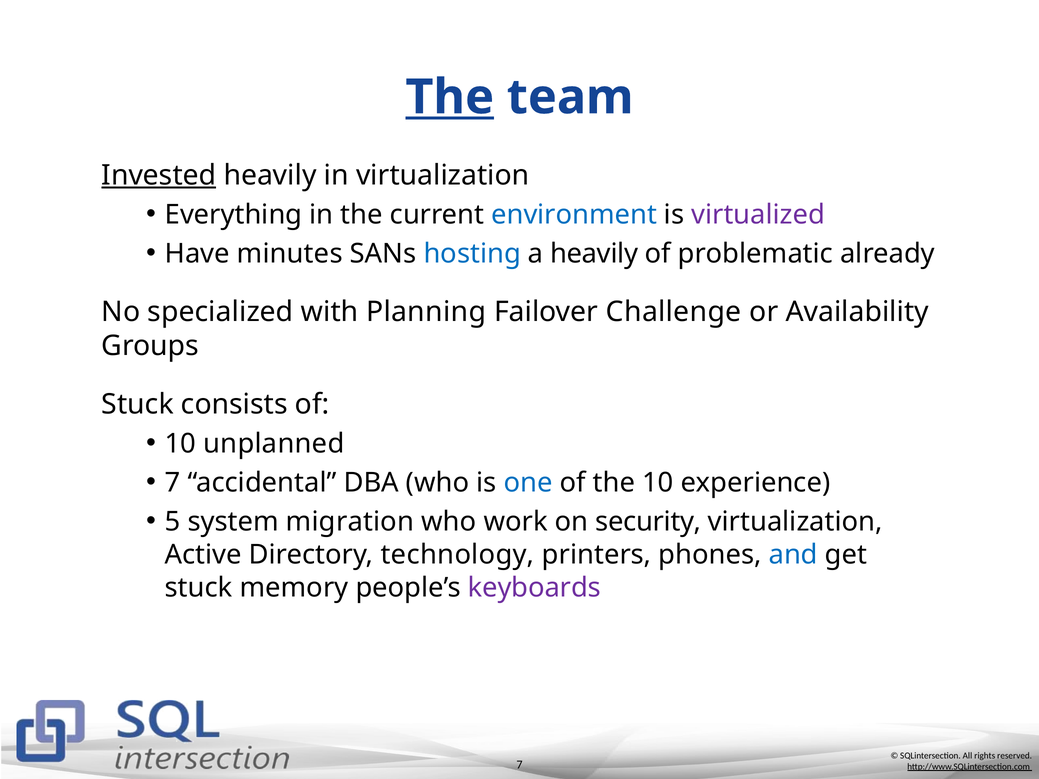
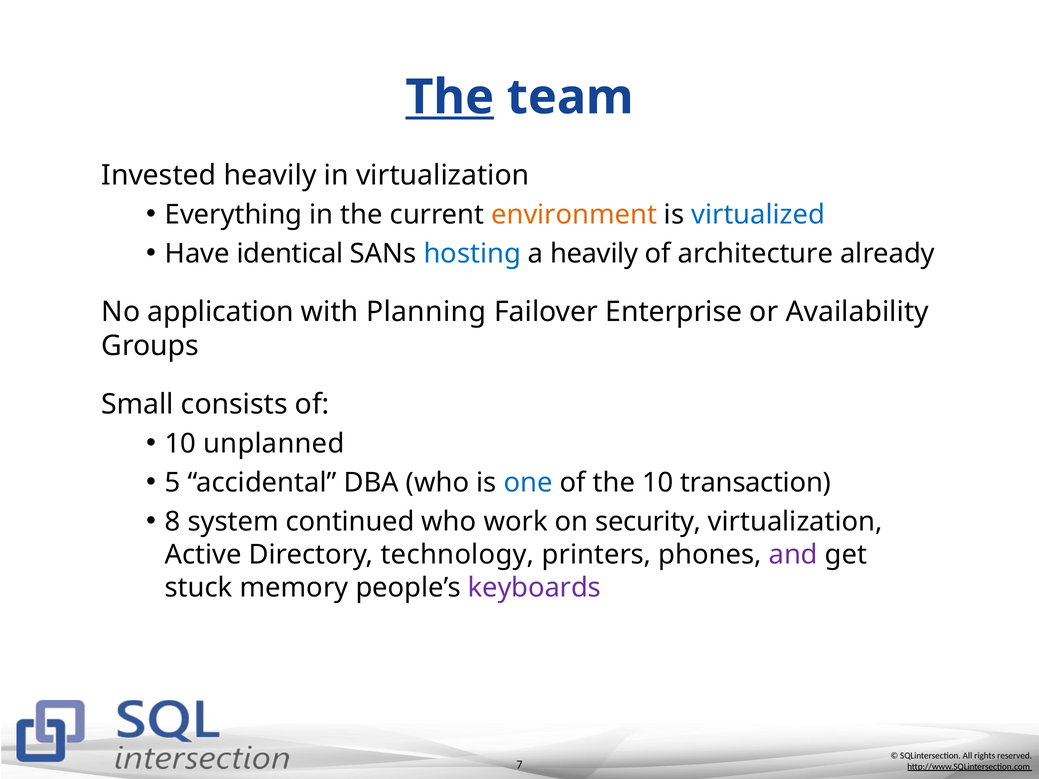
Invested underline: present -> none
environment colour: blue -> orange
virtualized colour: purple -> blue
minutes: minutes -> identical
problematic: problematic -> architecture
specialized: specialized -> application
Challenge: Challenge -> Enterprise
Stuck at (138, 404): Stuck -> Small
7 at (173, 483): 7 -> 5
experience: experience -> transaction
5: 5 -> 8
migration: migration -> continued
and colour: blue -> purple
